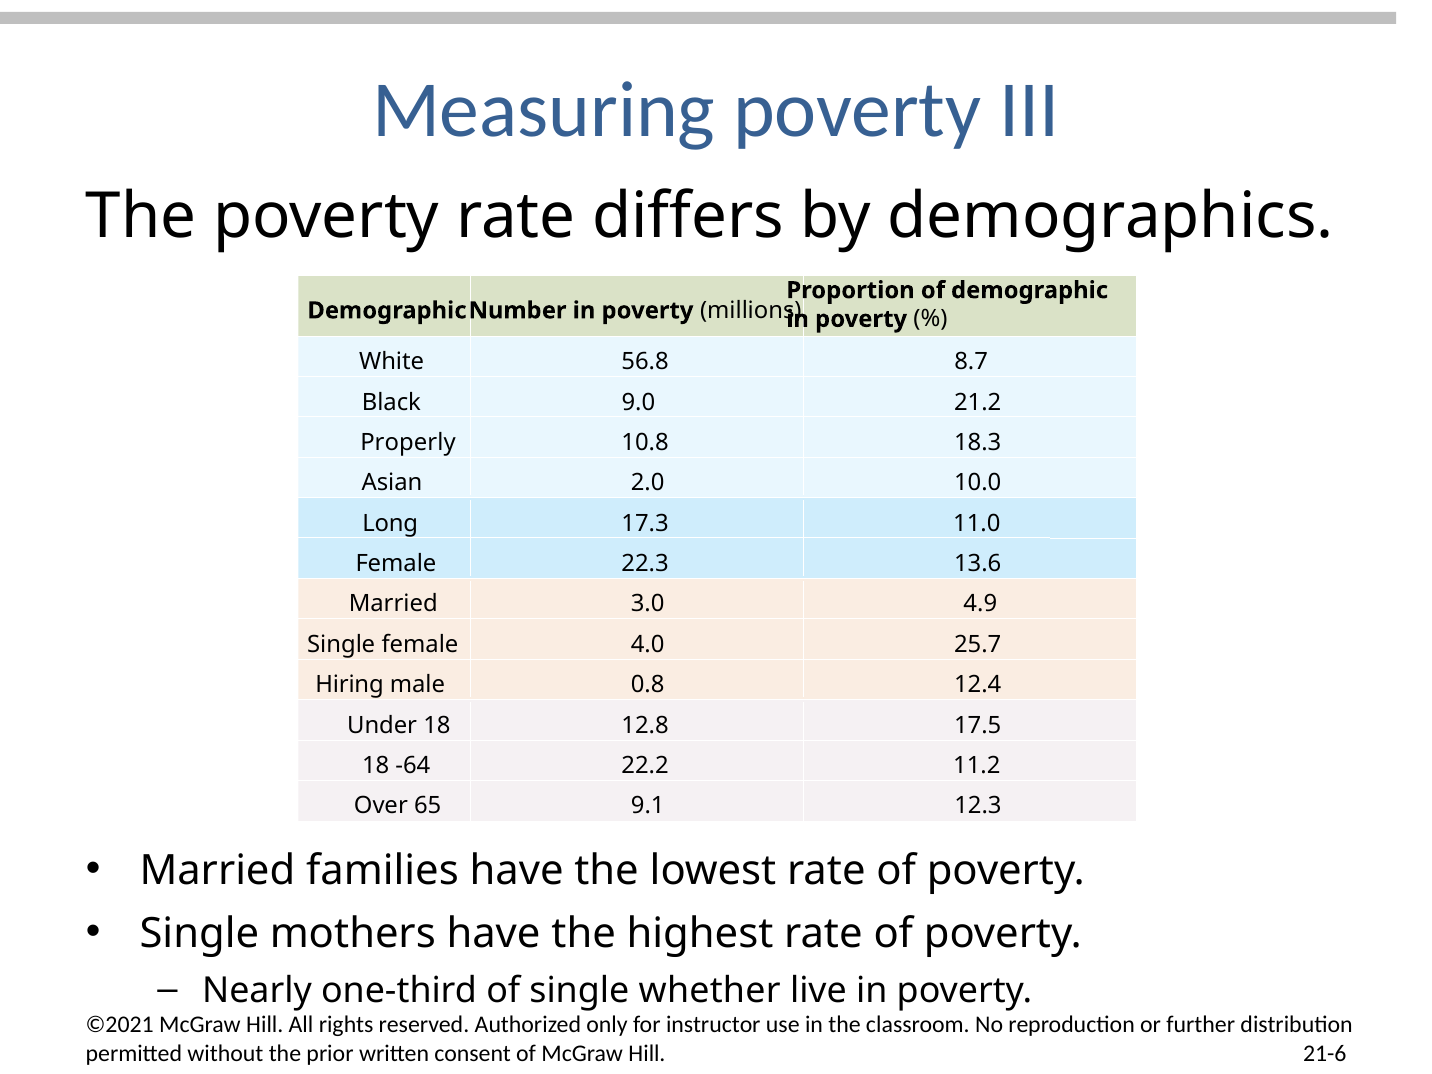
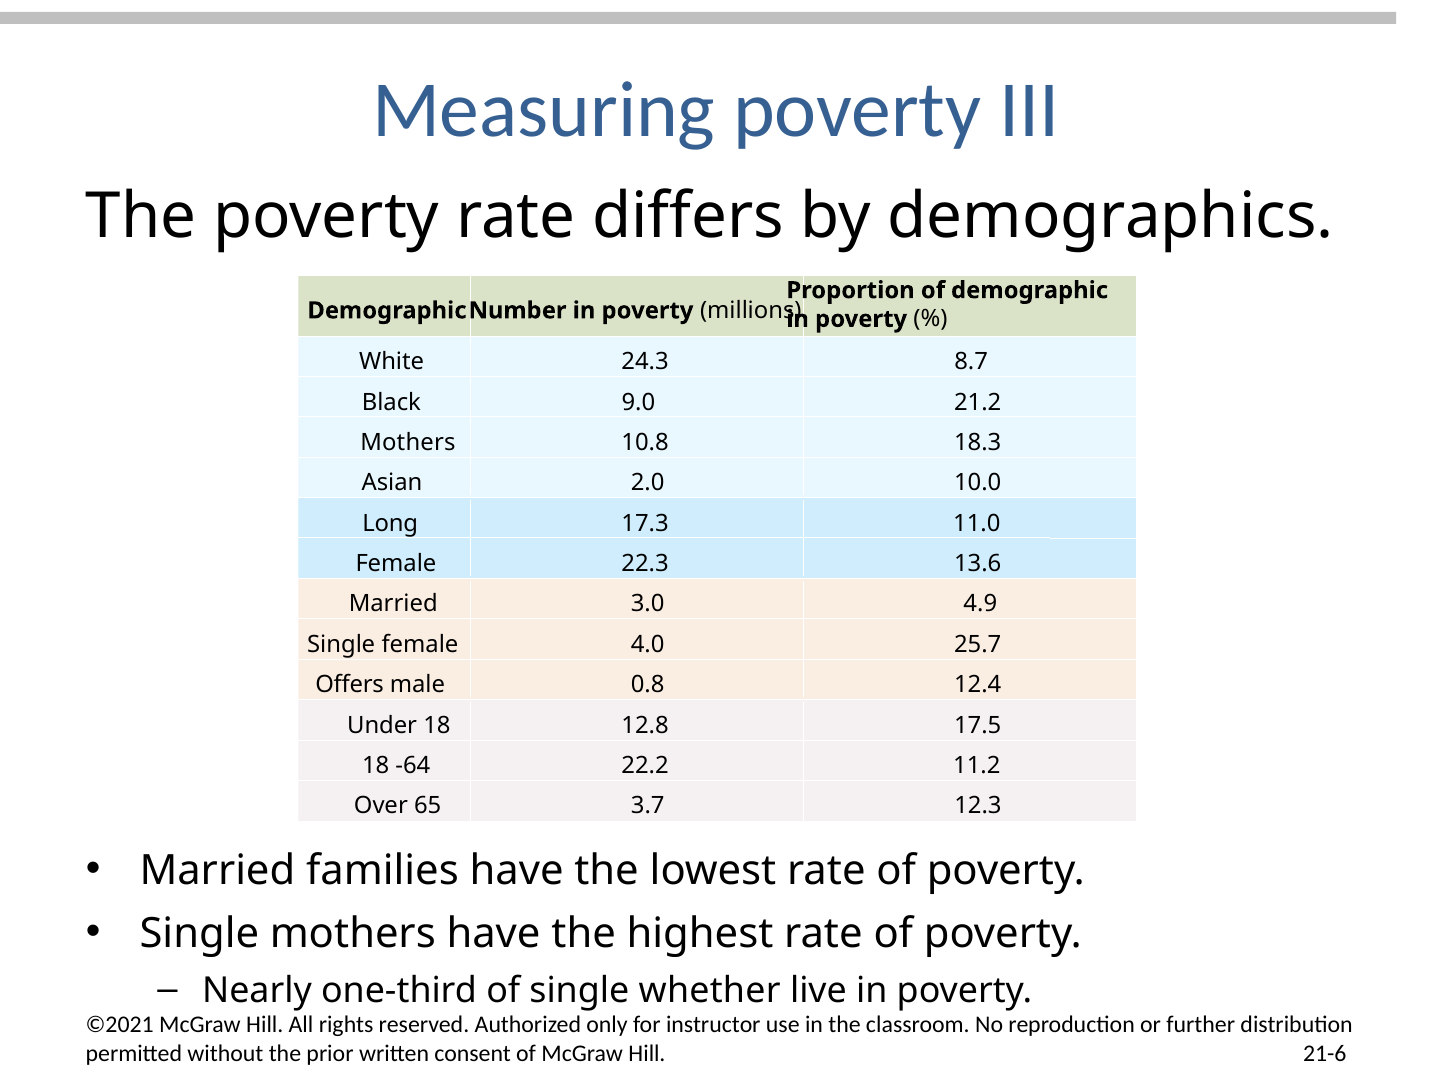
56.8: 56.8 -> 24.3
Properly at (408, 443): Properly -> Mothers
Hiring: Hiring -> Offers
9.1: 9.1 -> 3.7
